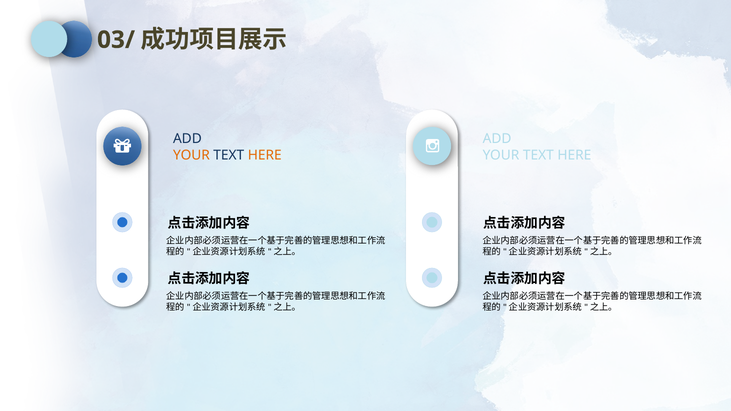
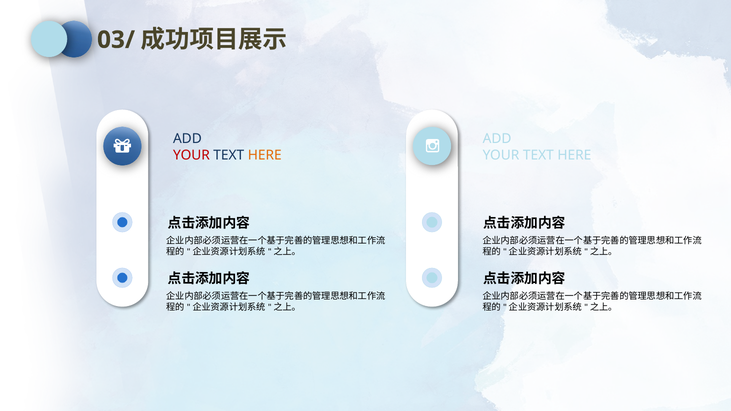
YOUR at (191, 155) colour: orange -> red
